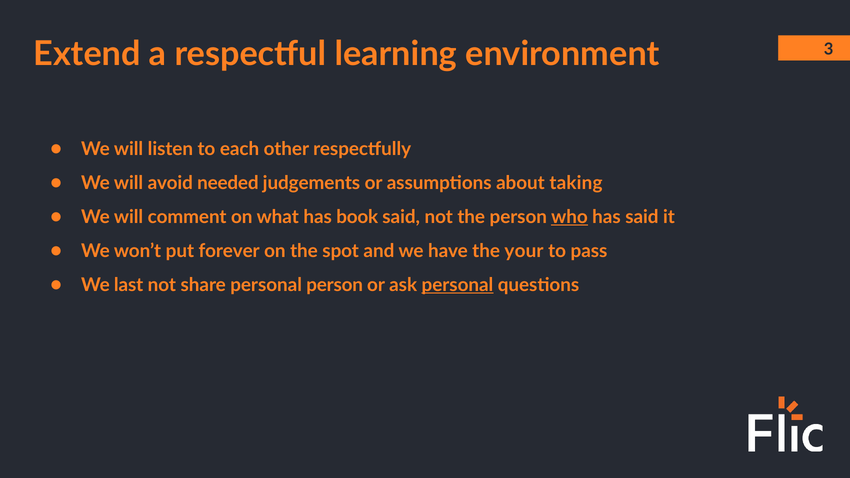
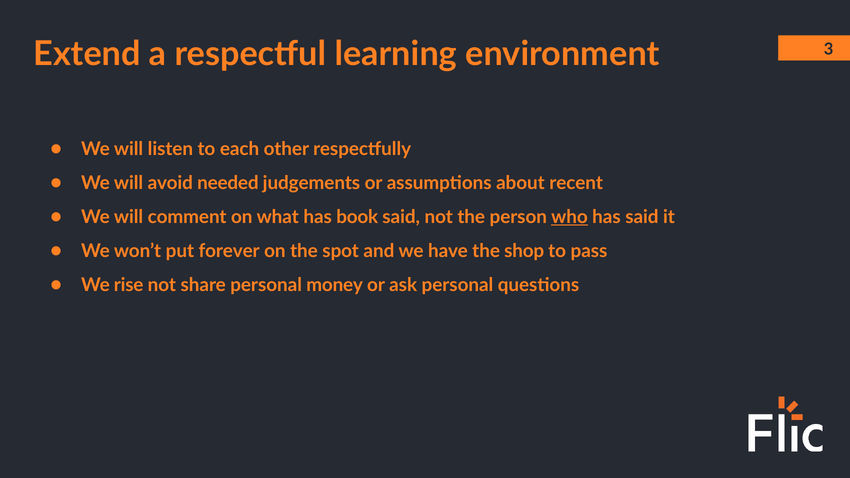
taking: taking -> recent
your: your -> shop
last: last -> rise
personal person: person -> money
personal at (457, 285) underline: present -> none
